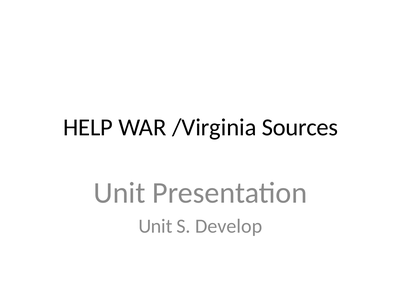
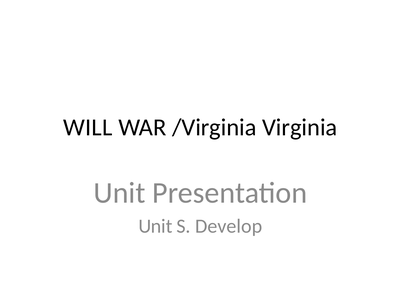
HELP: HELP -> WILL
Sources: Sources -> Virginia
